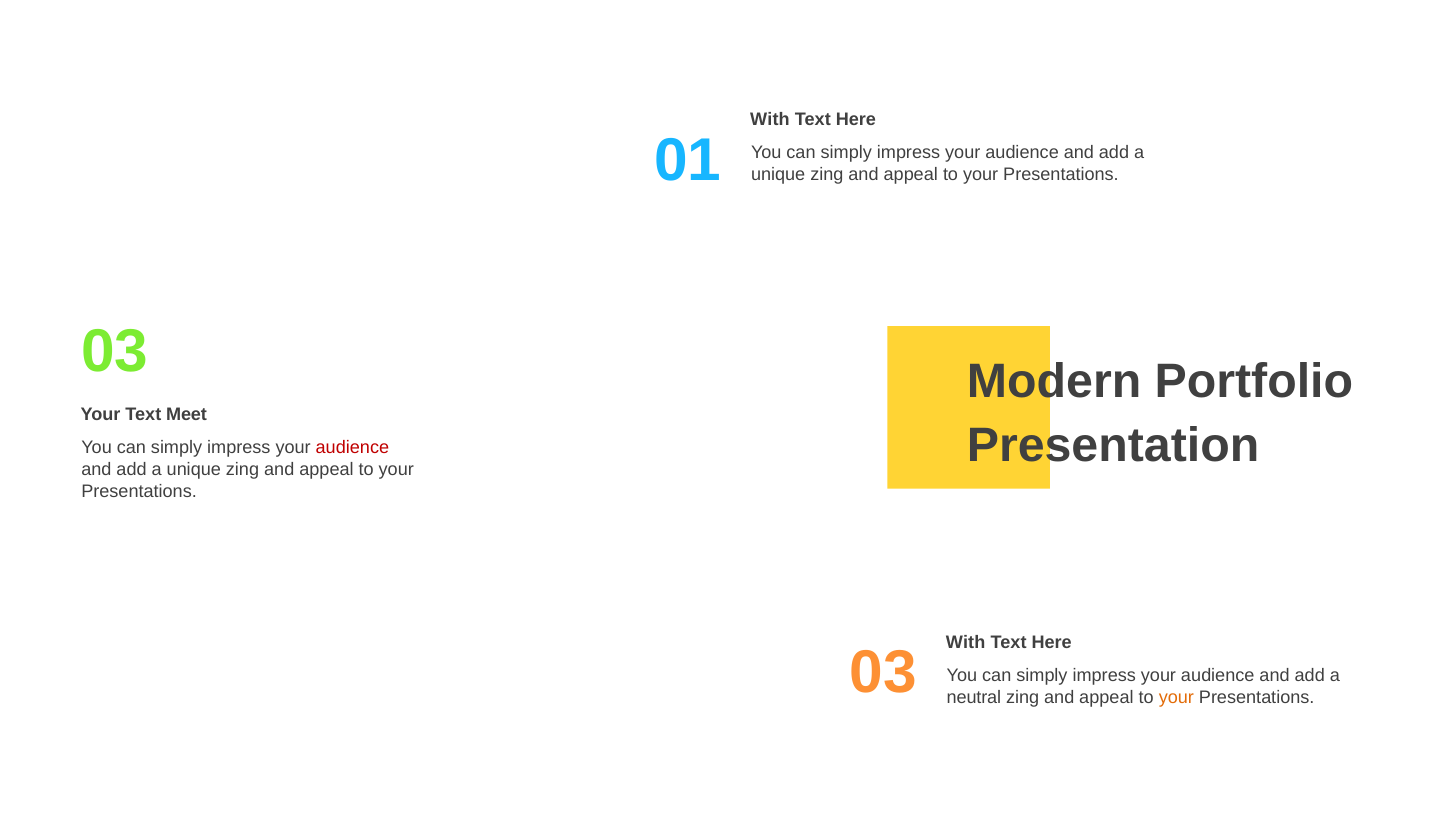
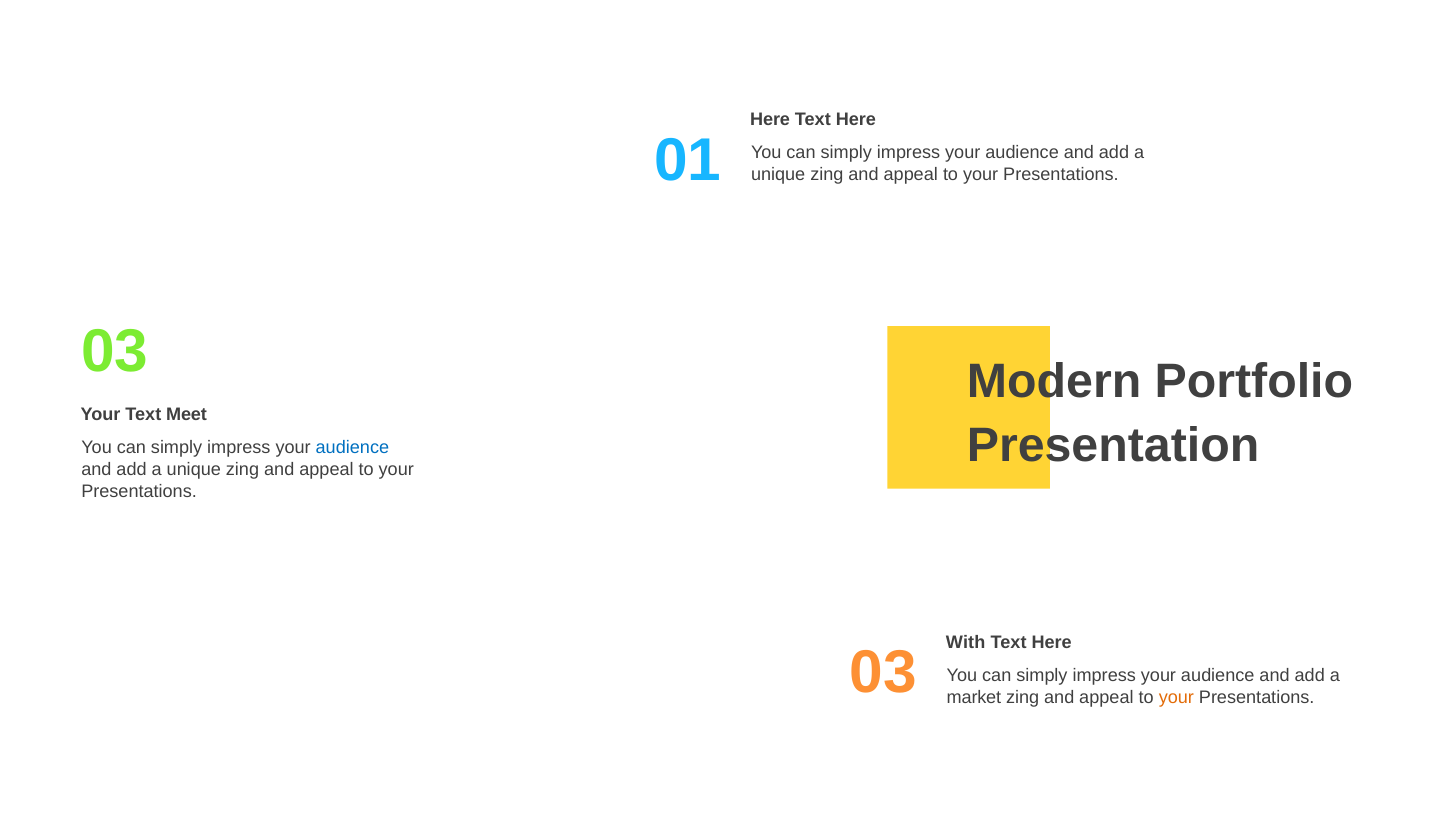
With at (770, 120): With -> Here
audience at (352, 448) colour: red -> blue
neutral: neutral -> market
